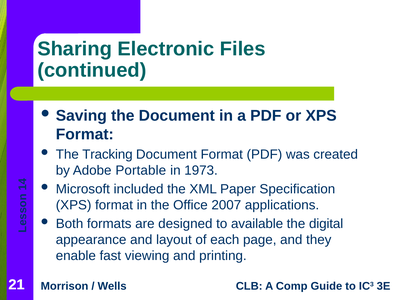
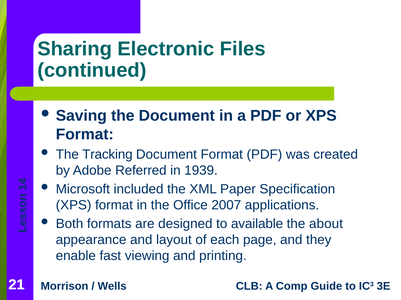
Portable: Portable -> Referred
1973: 1973 -> 1939
digital: digital -> about
